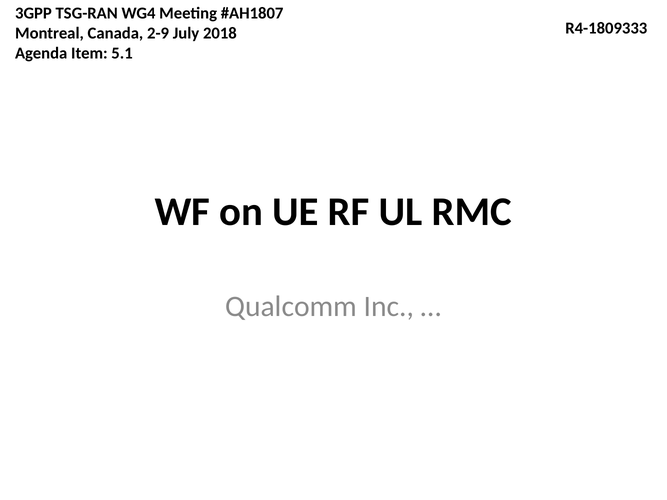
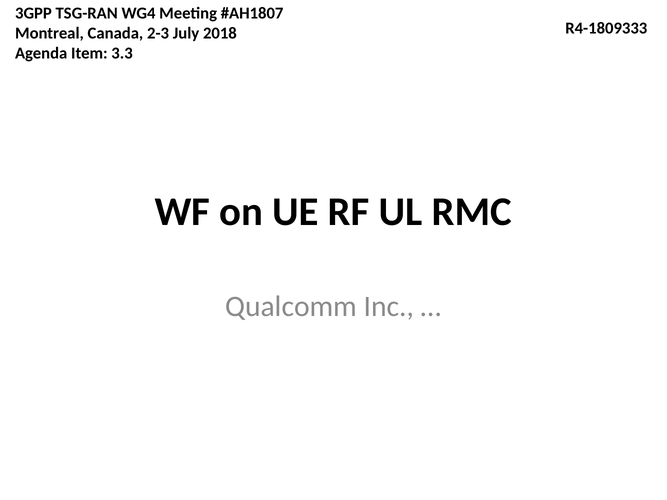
2-9: 2-9 -> 2-3
5.1: 5.1 -> 3.3
